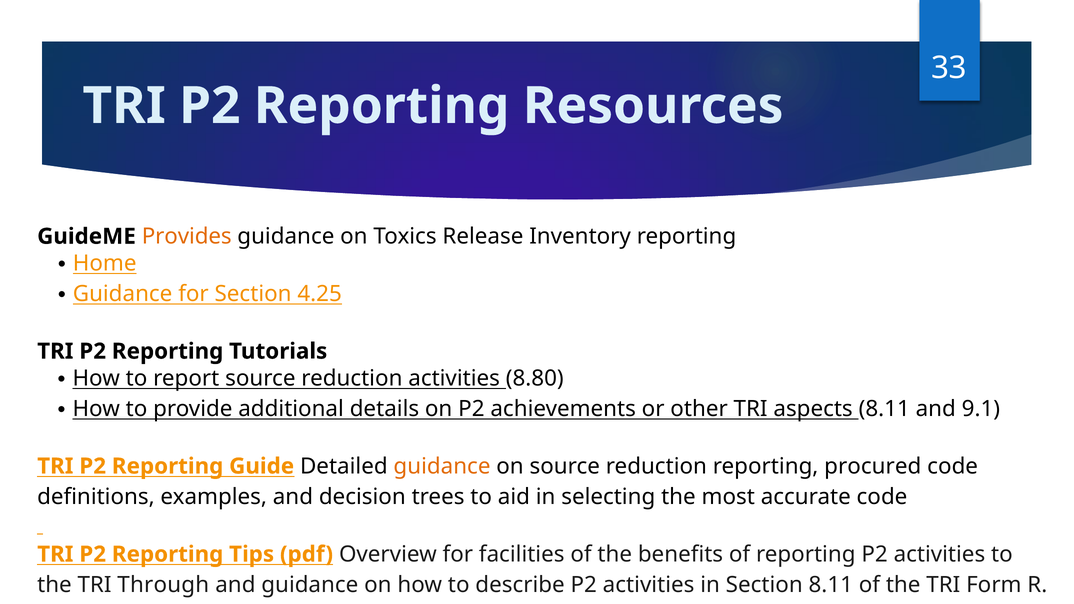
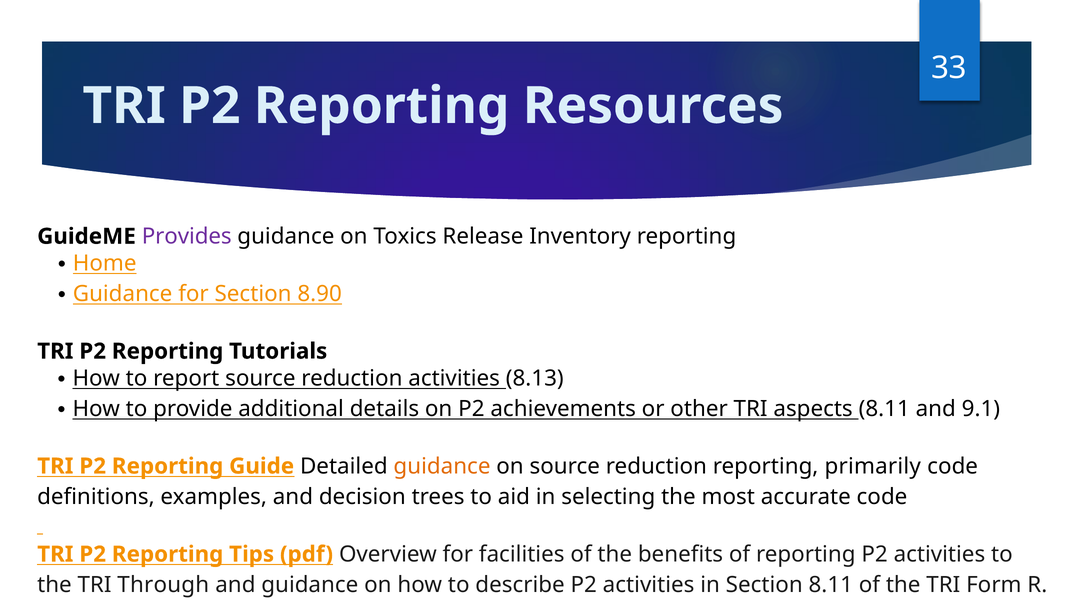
Provides colour: orange -> purple
4.25: 4.25 -> 8.90
8.80: 8.80 -> 8.13
procured: procured -> primarily
